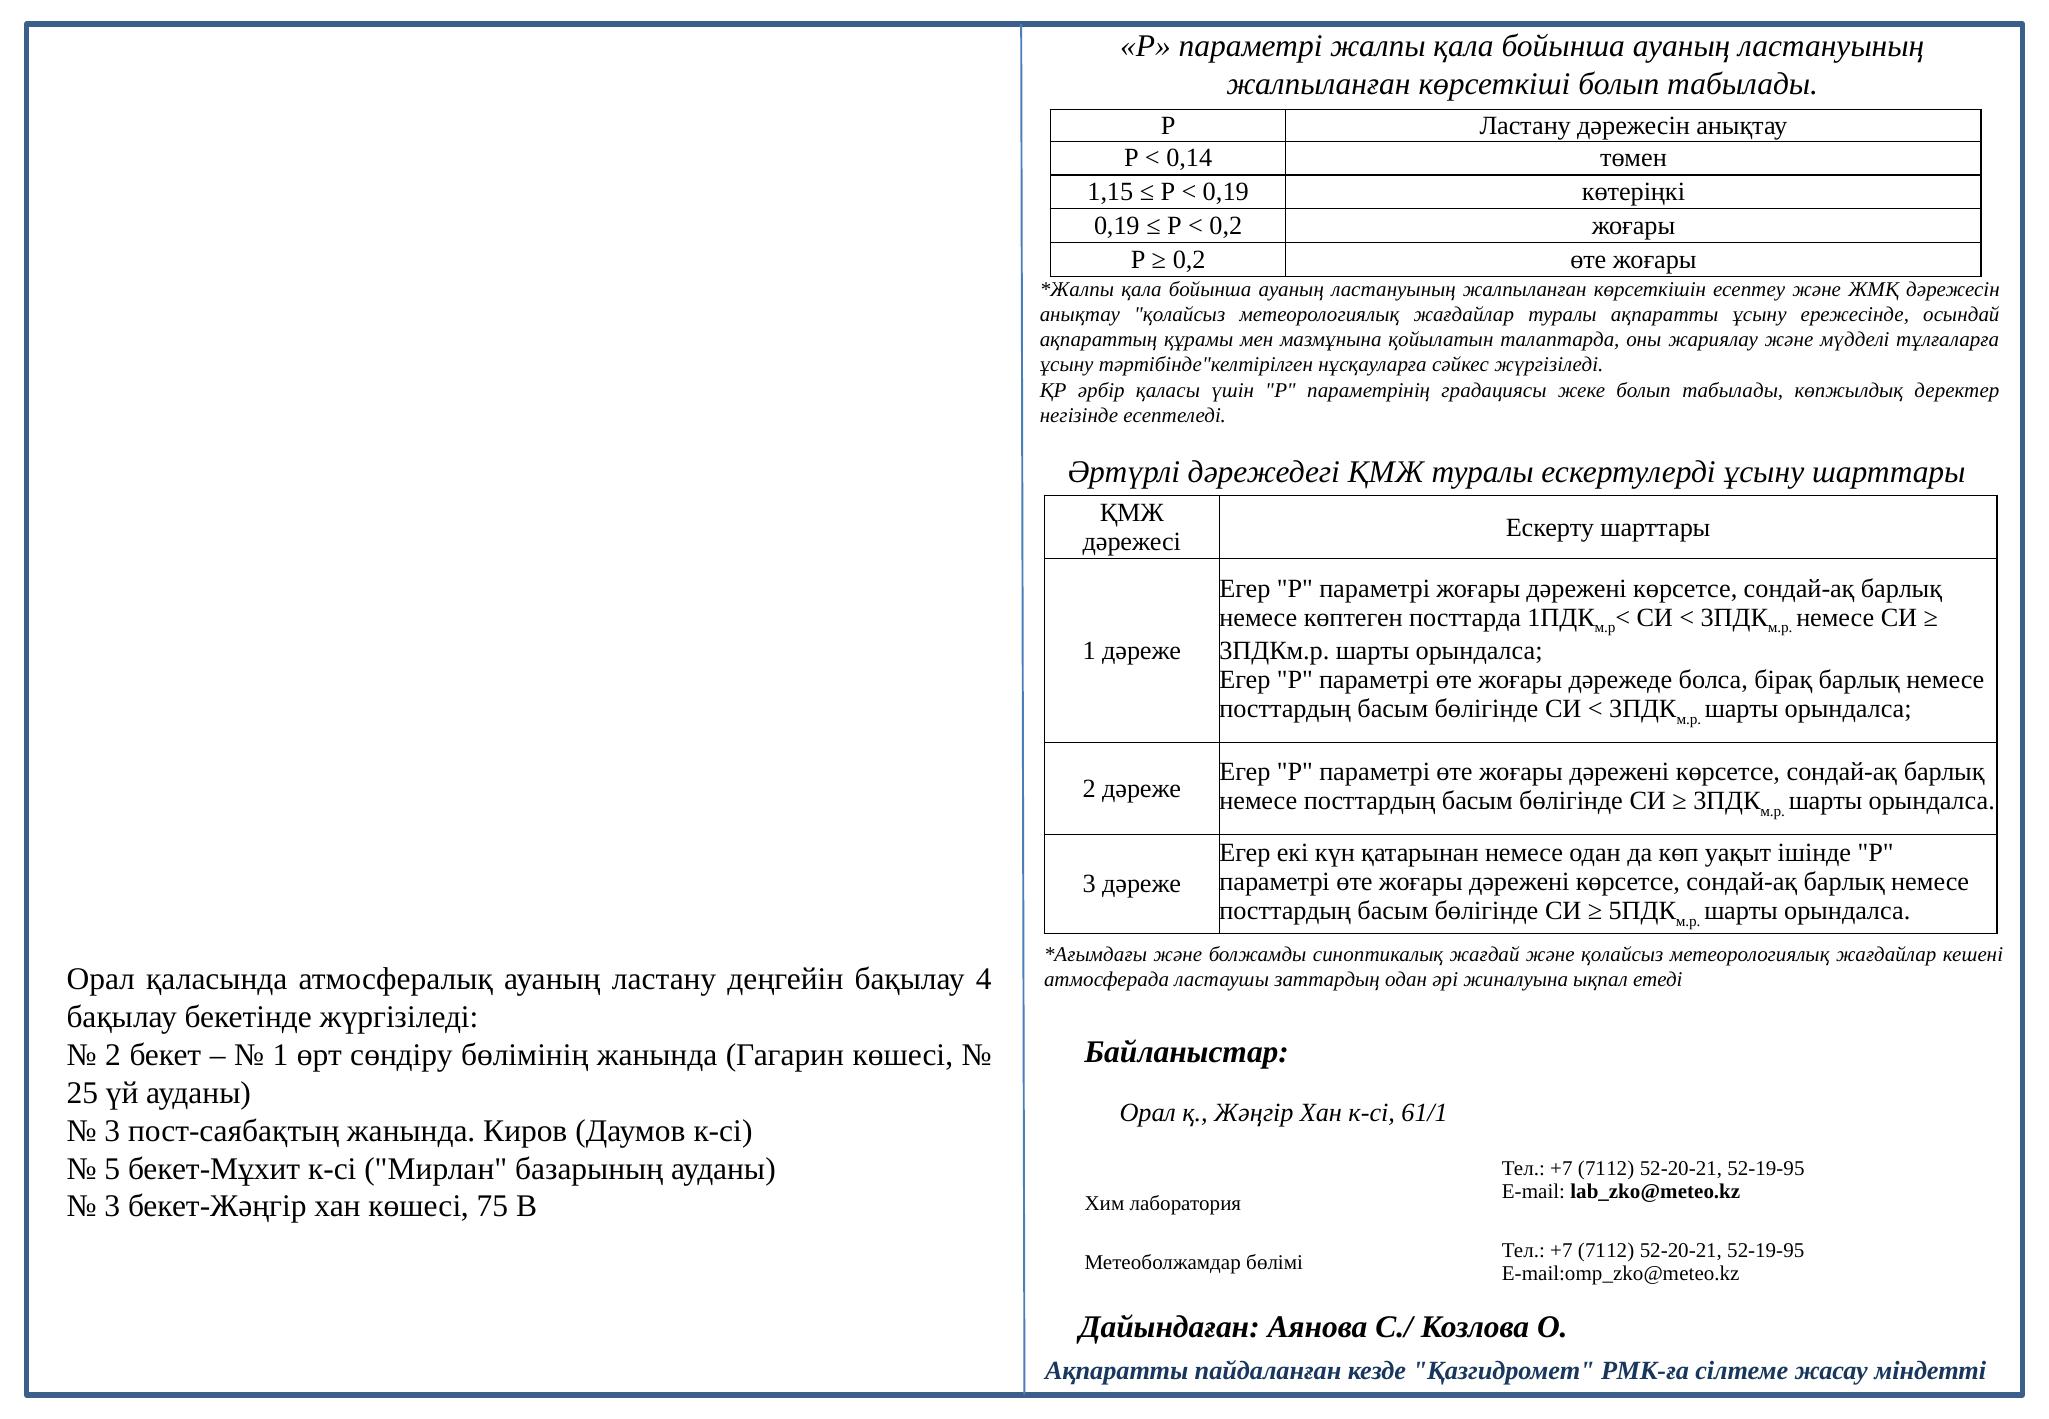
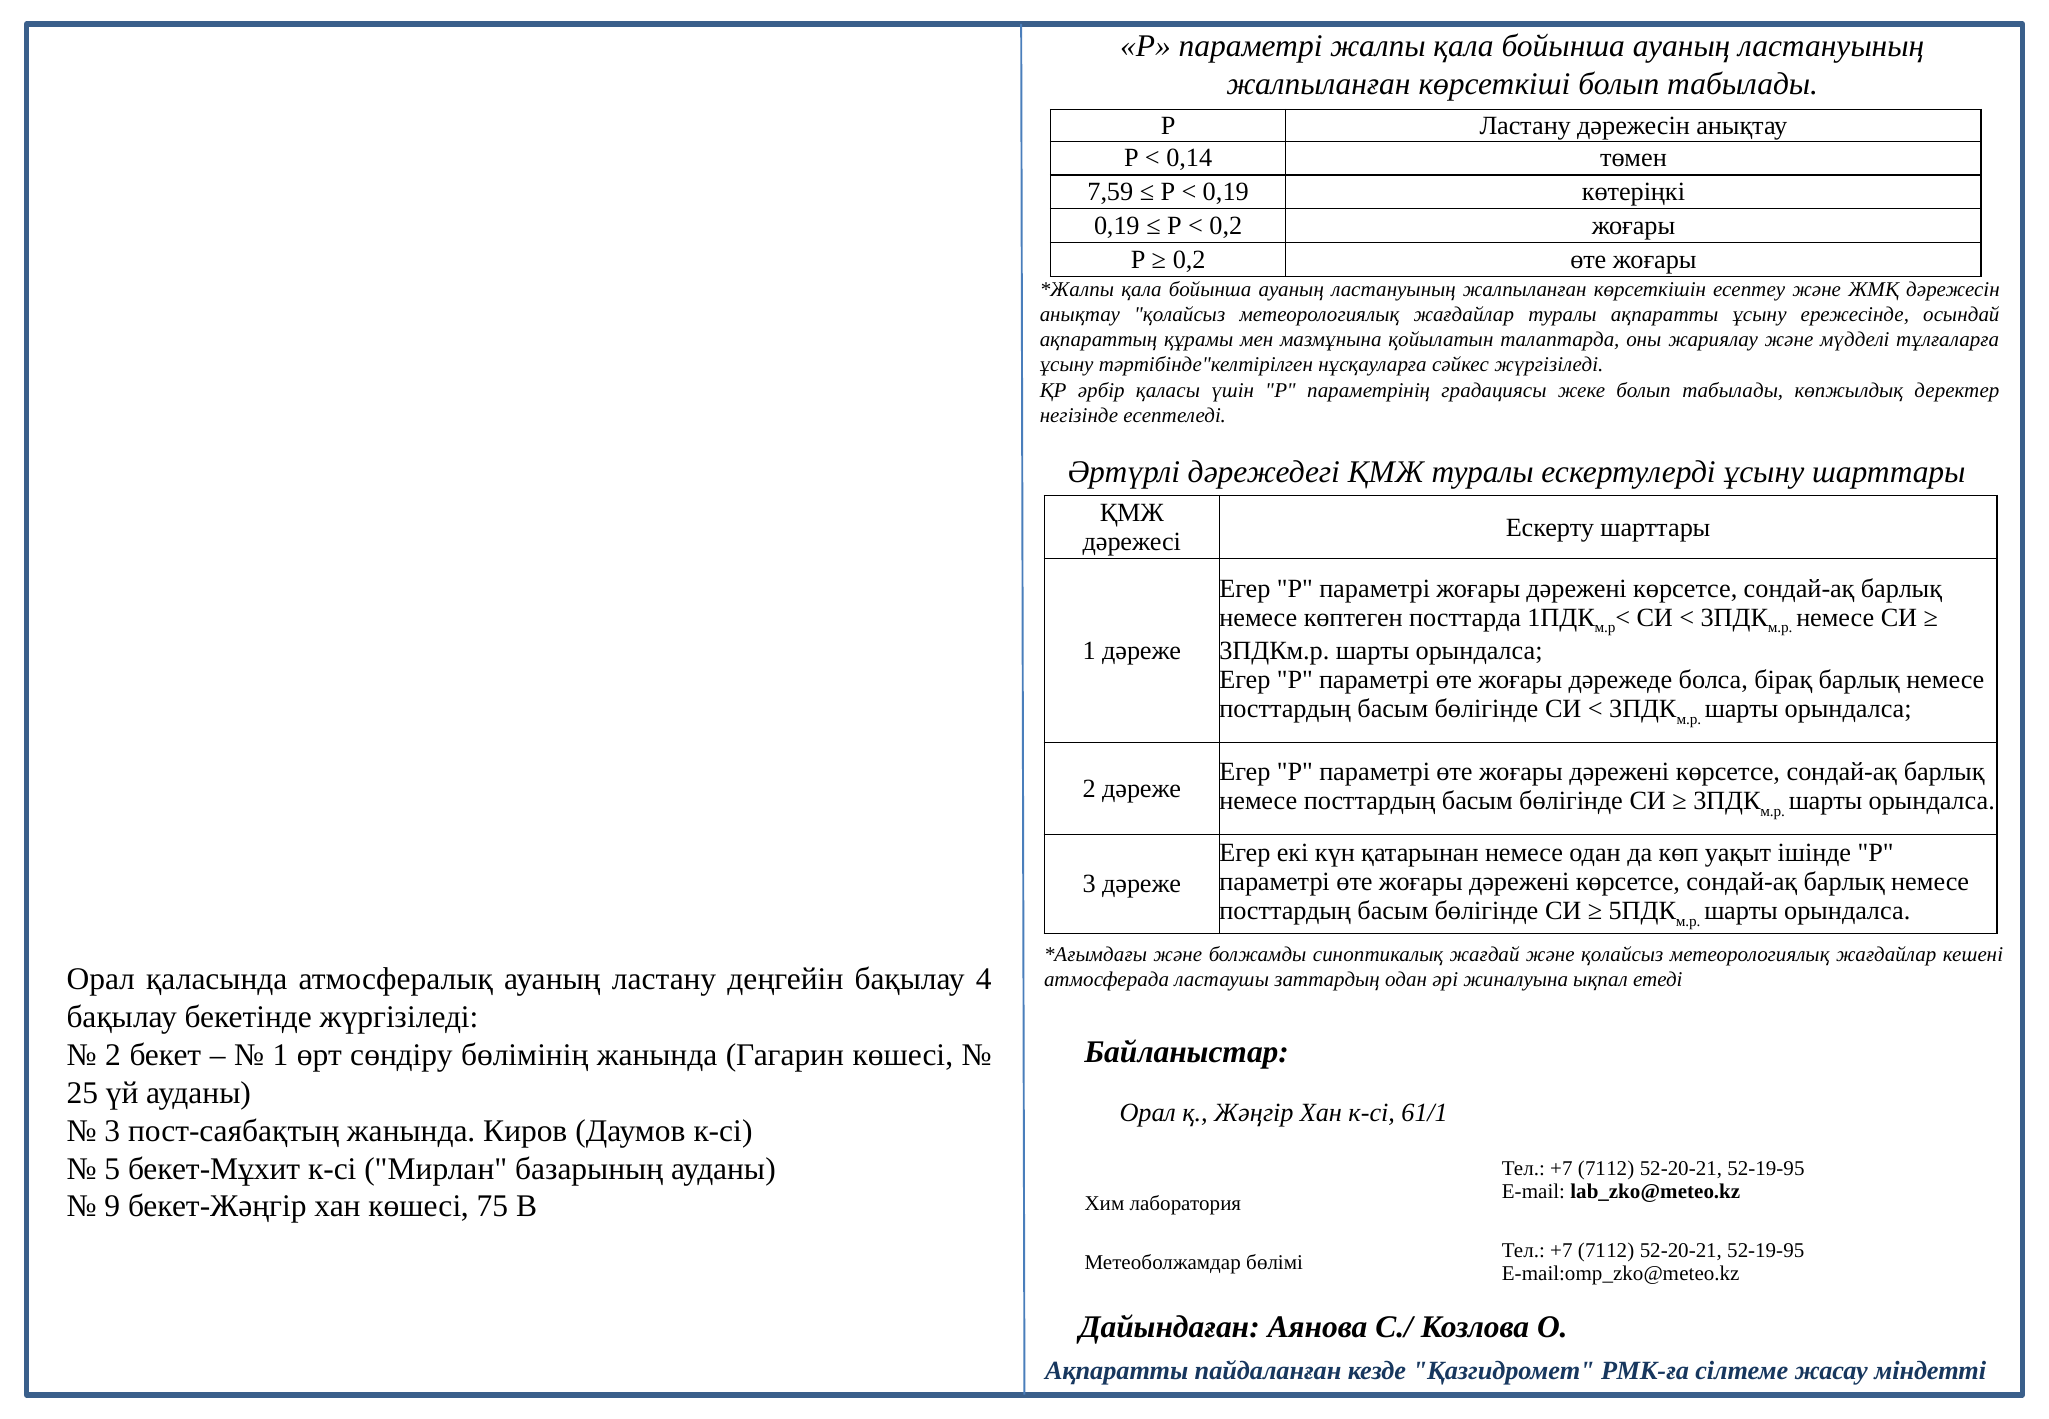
1,15: 1,15 -> 7,59
3 at (112, 1206): 3 -> 9
